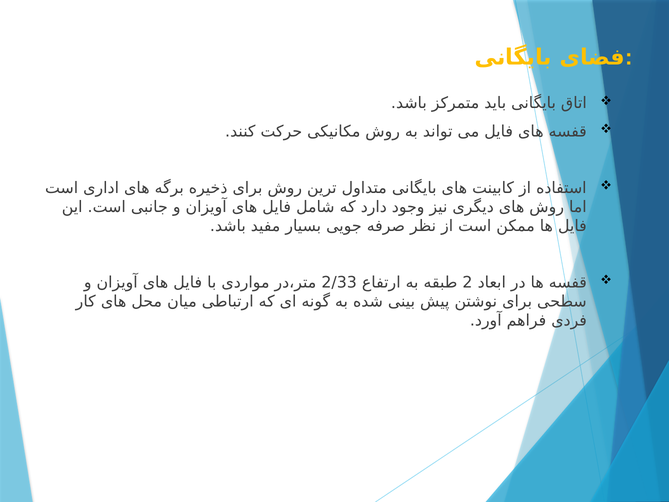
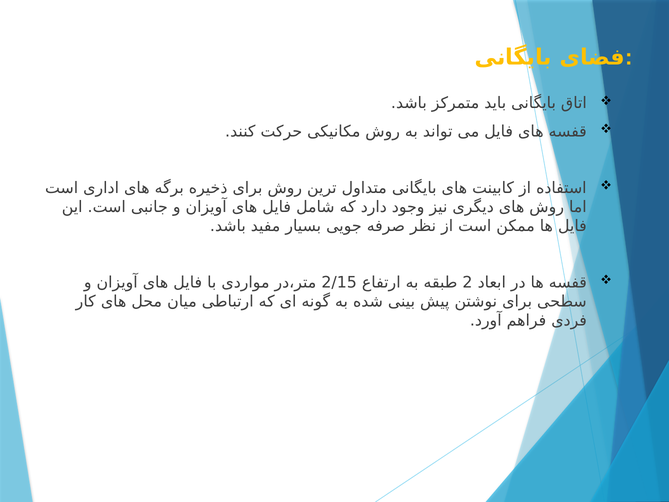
2/33: 2/33 -> 2/15
